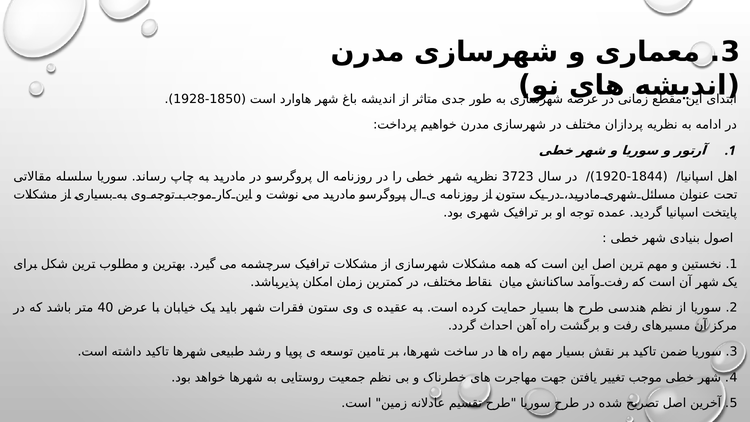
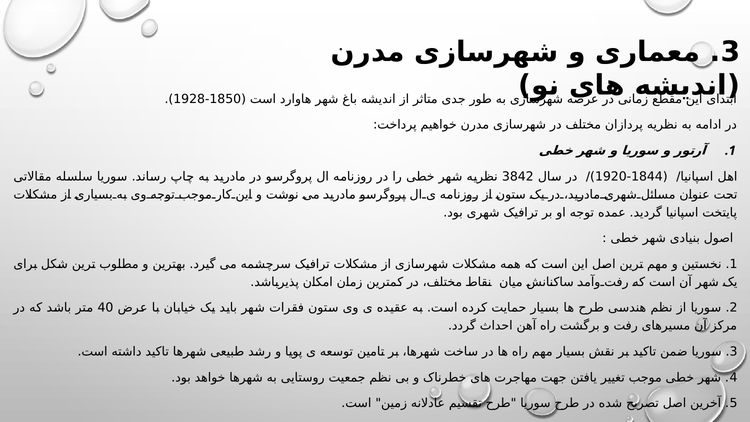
3723: 3723 -> 3842
